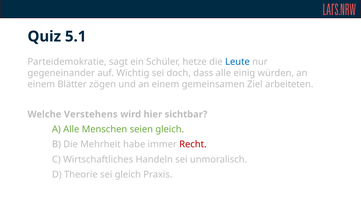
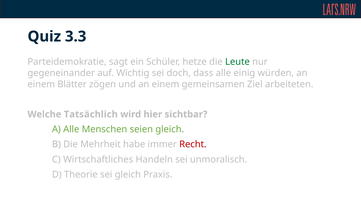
5.1: 5.1 -> 3.3
Leute colour: blue -> green
Verstehens: Verstehens -> Tatsächlich
